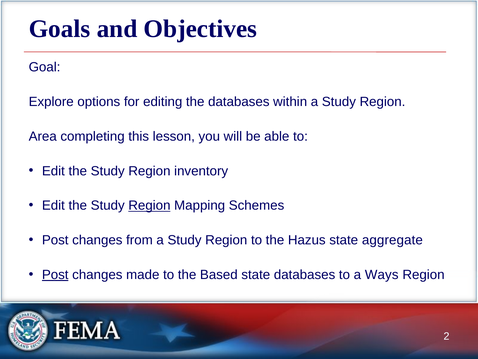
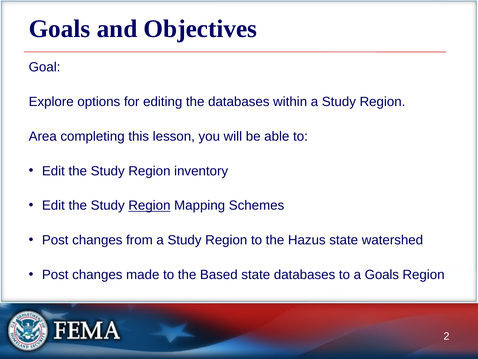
aggregate: aggregate -> watershed
Post at (55, 274) underline: present -> none
a Ways: Ways -> Goals
